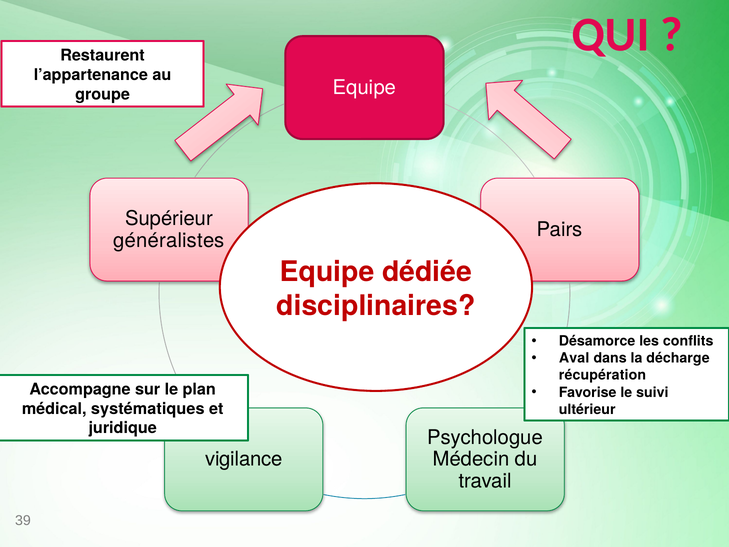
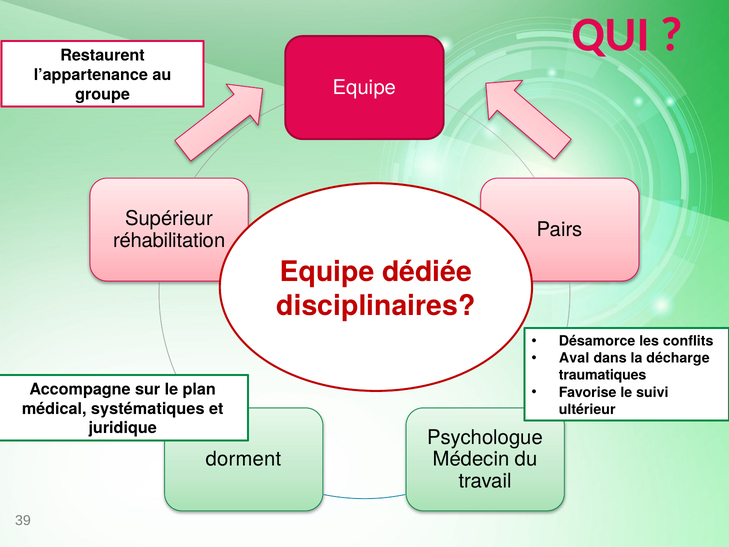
généralistes: généralistes -> réhabilitation
récupération: récupération -> traumatiques
vigilance: vigilance -> dorment
